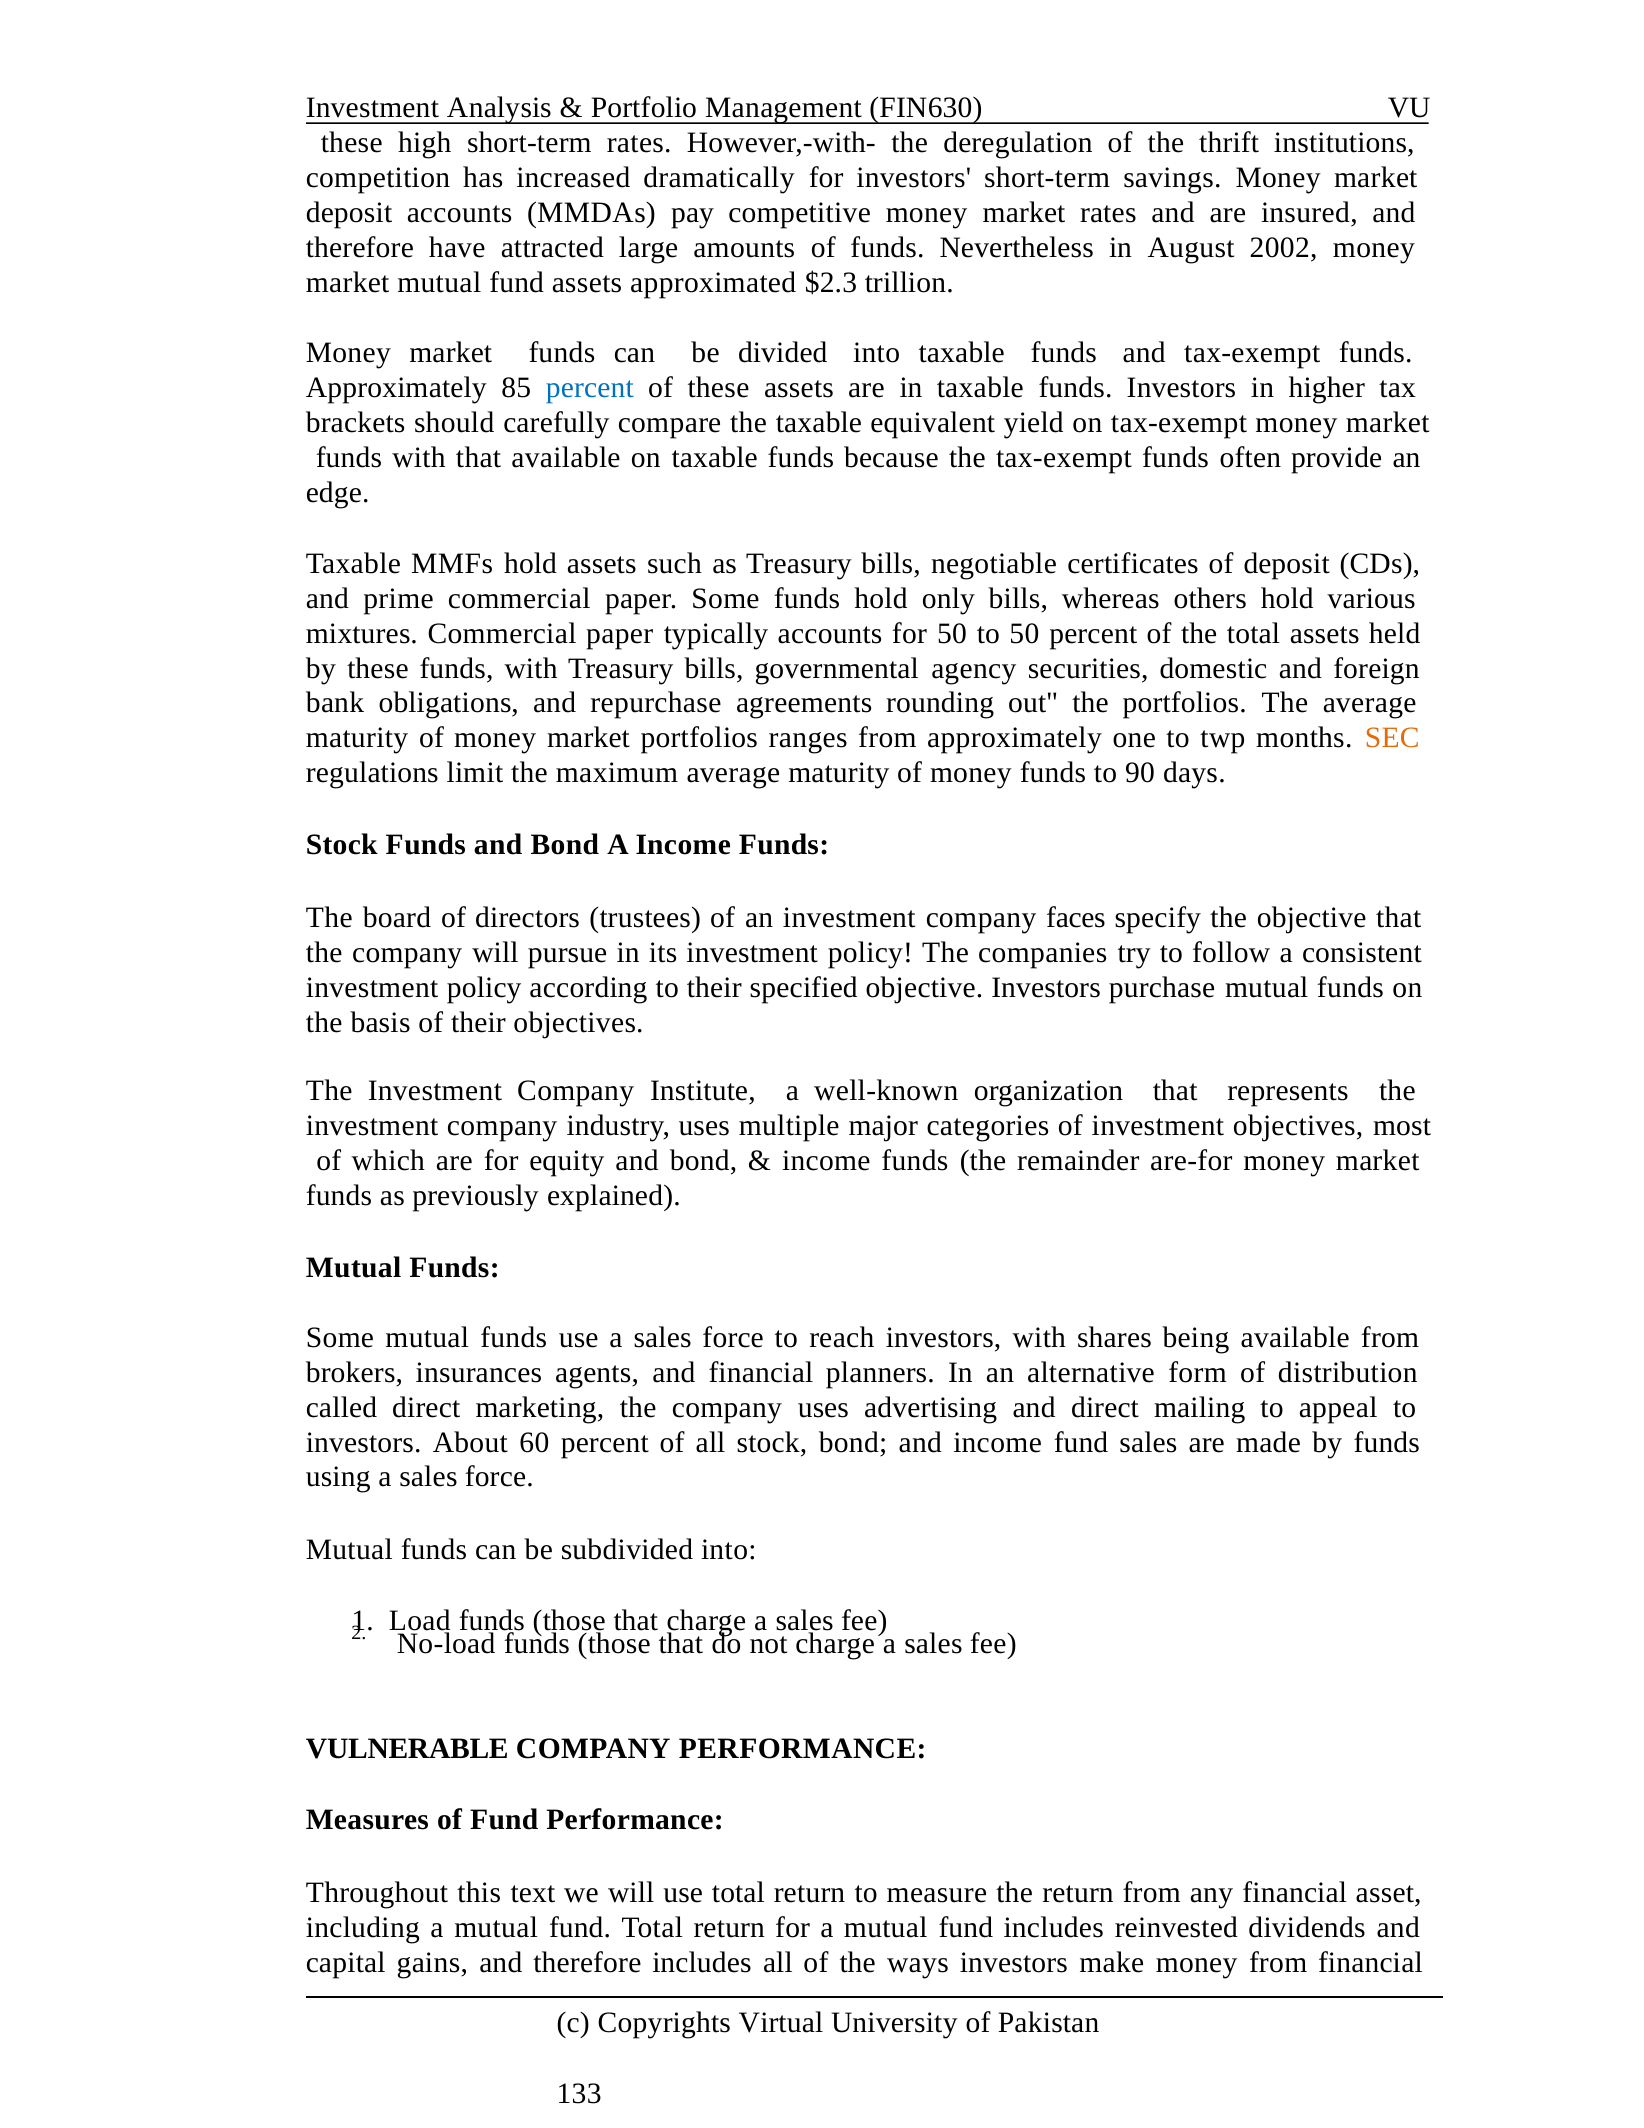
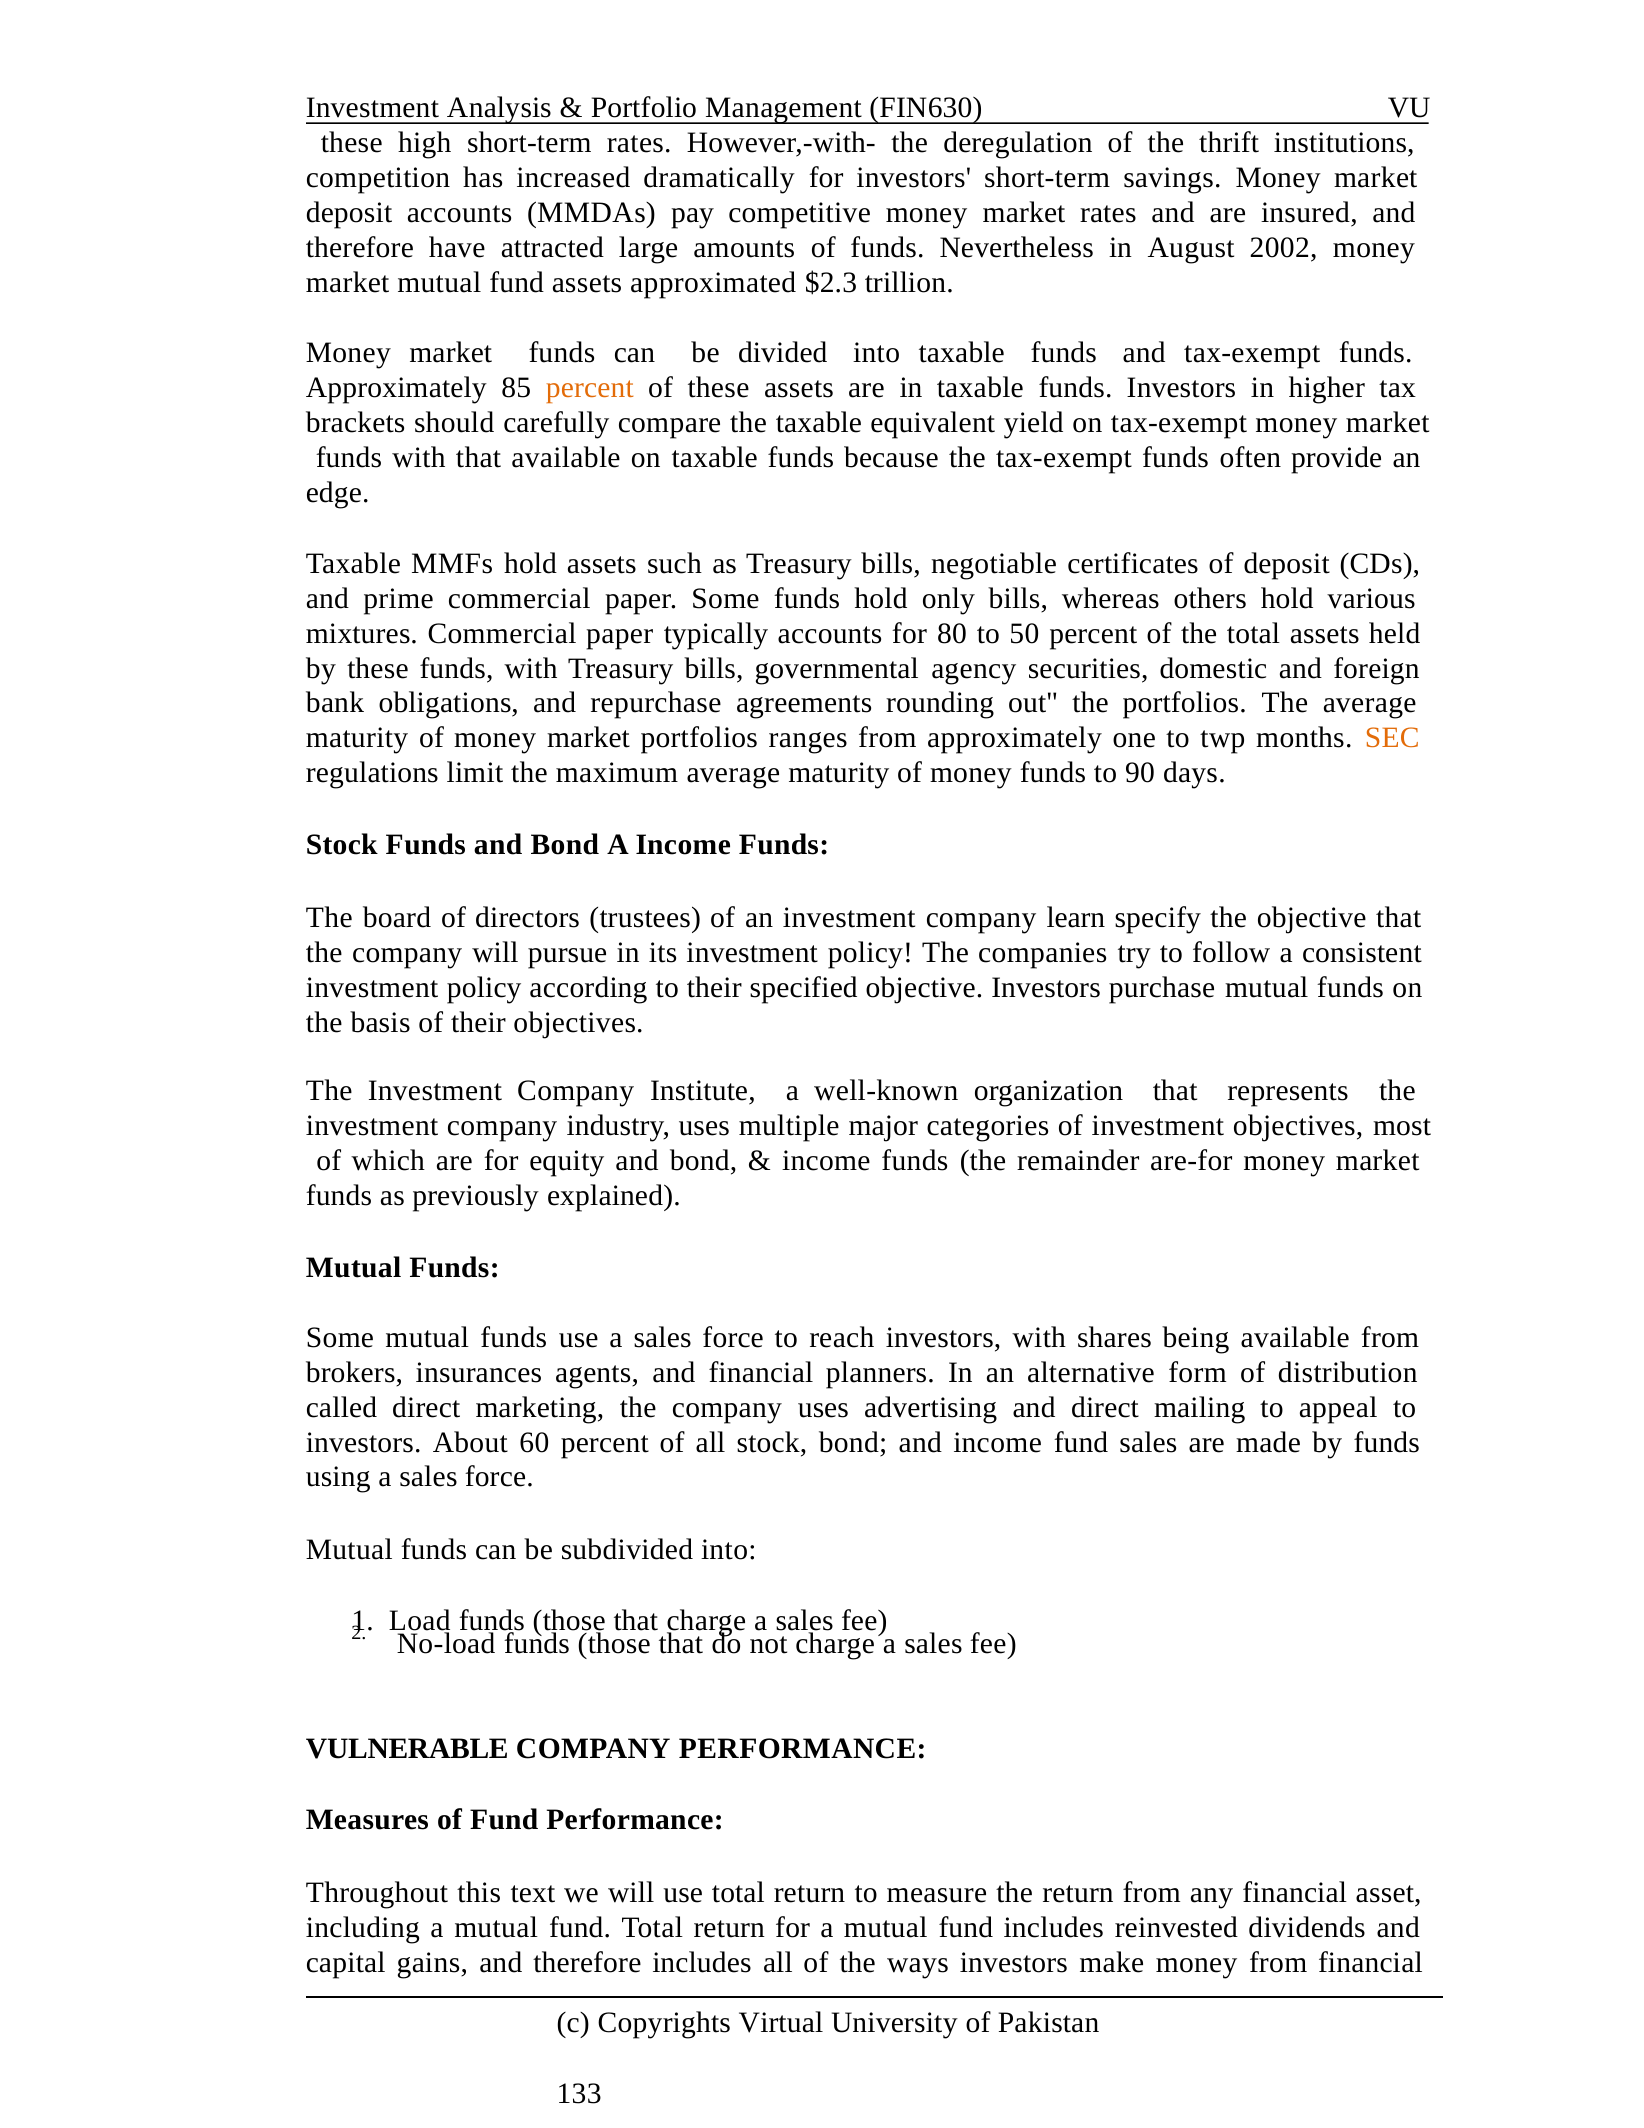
percent at (590, 388) colour: blue -> orange
for 50: 50 -> 80
faces: faces -> learn
